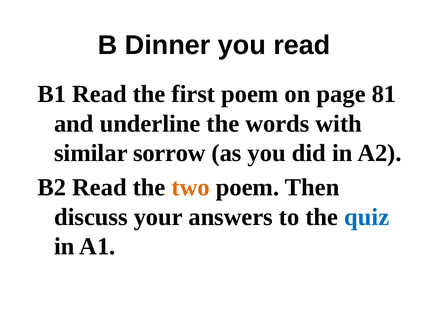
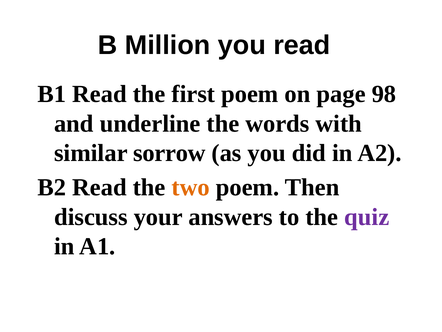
Dinner: Dinner -> Million
81: 81 -> 98
quiz colour: blue -> purple
